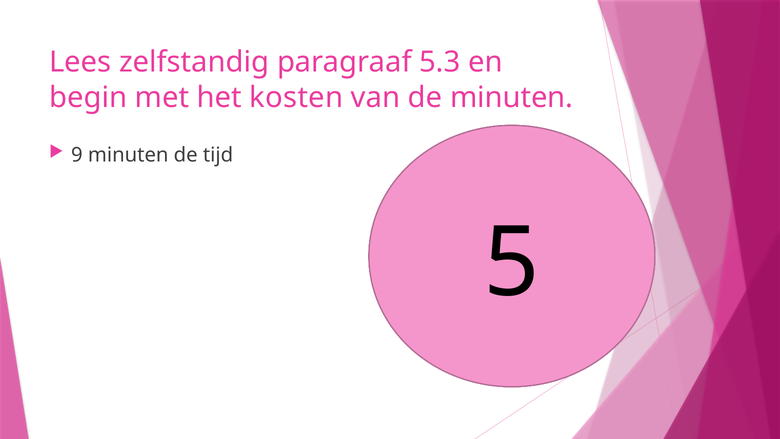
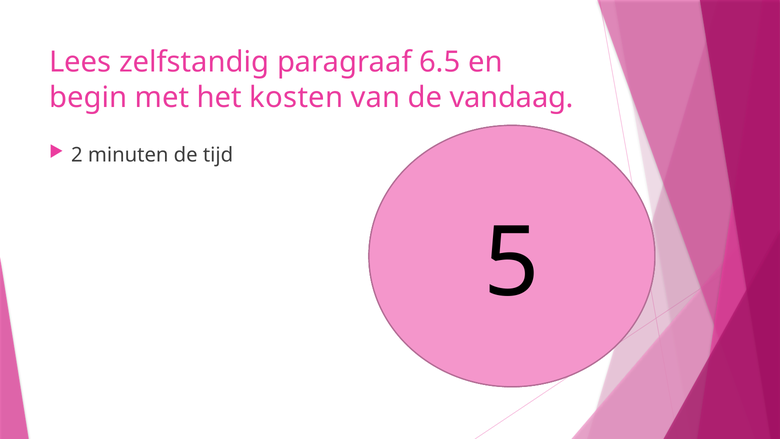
5.3: 5.3 -> 6.5
de minuten: minuten -> vandaag
9: 9 -> 2
